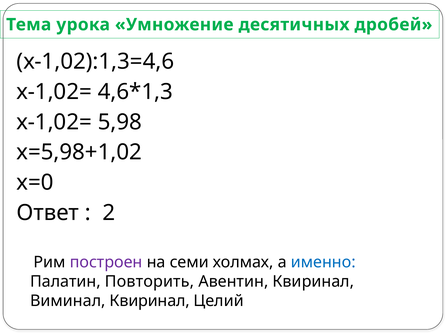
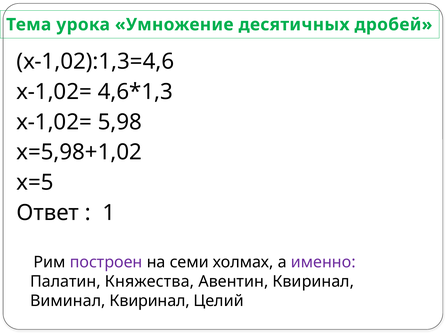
х=0: х=0 -> х=5
2: 2 -> 1
именно colour: blue -> purple
Повторить: Повторить -> Княжества
